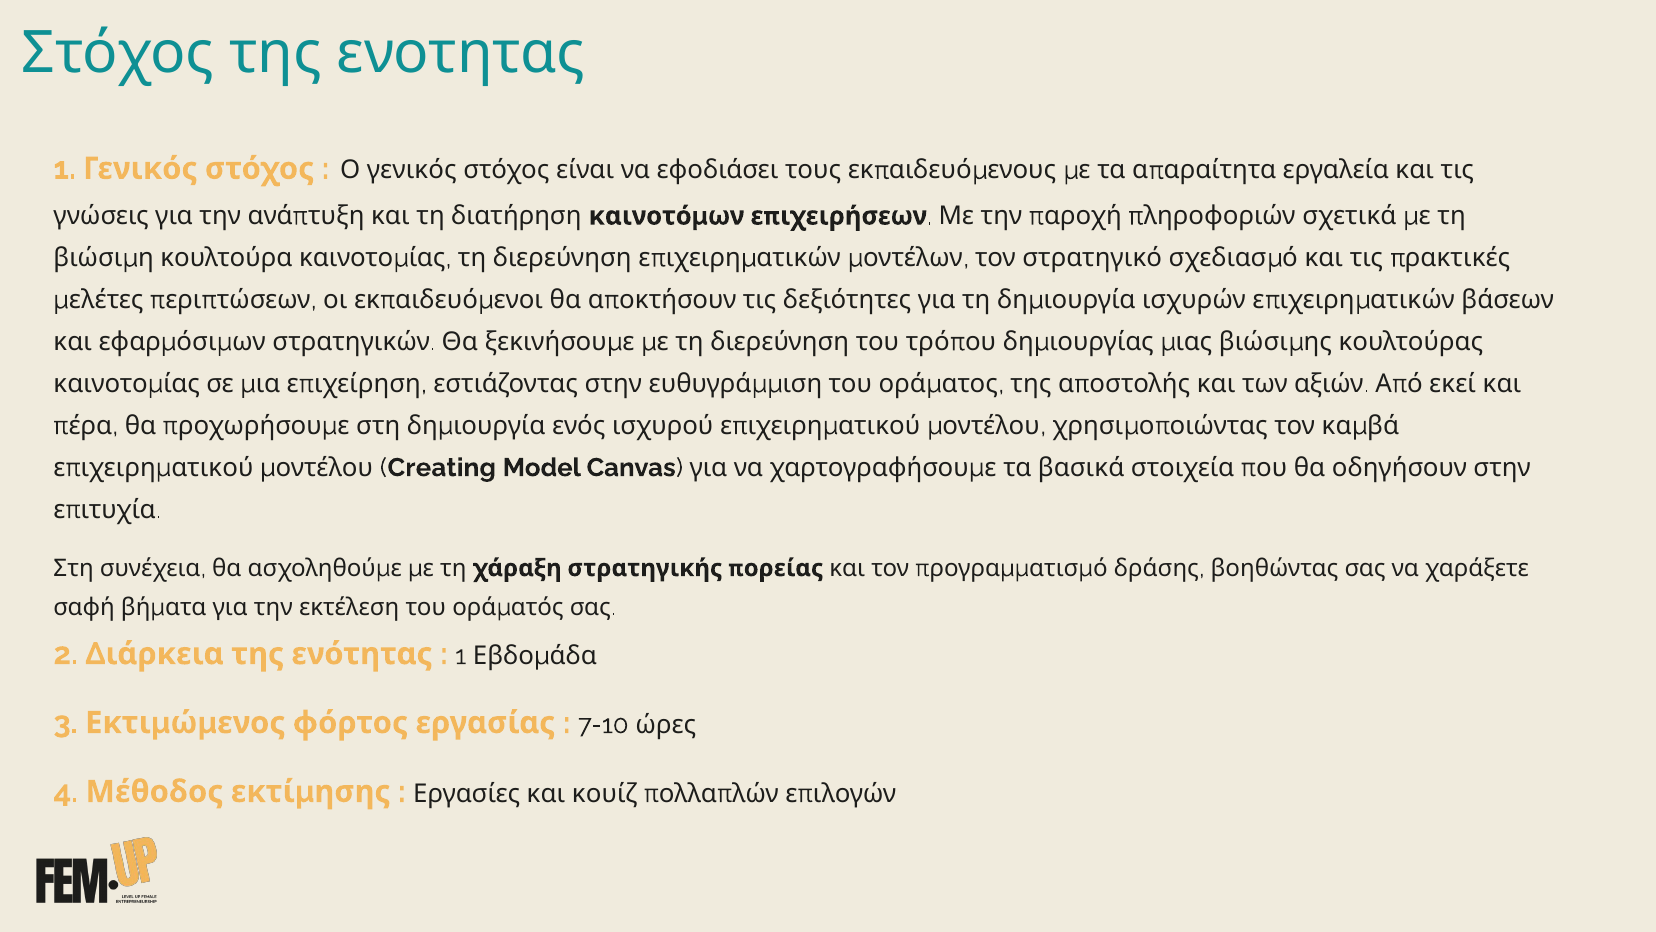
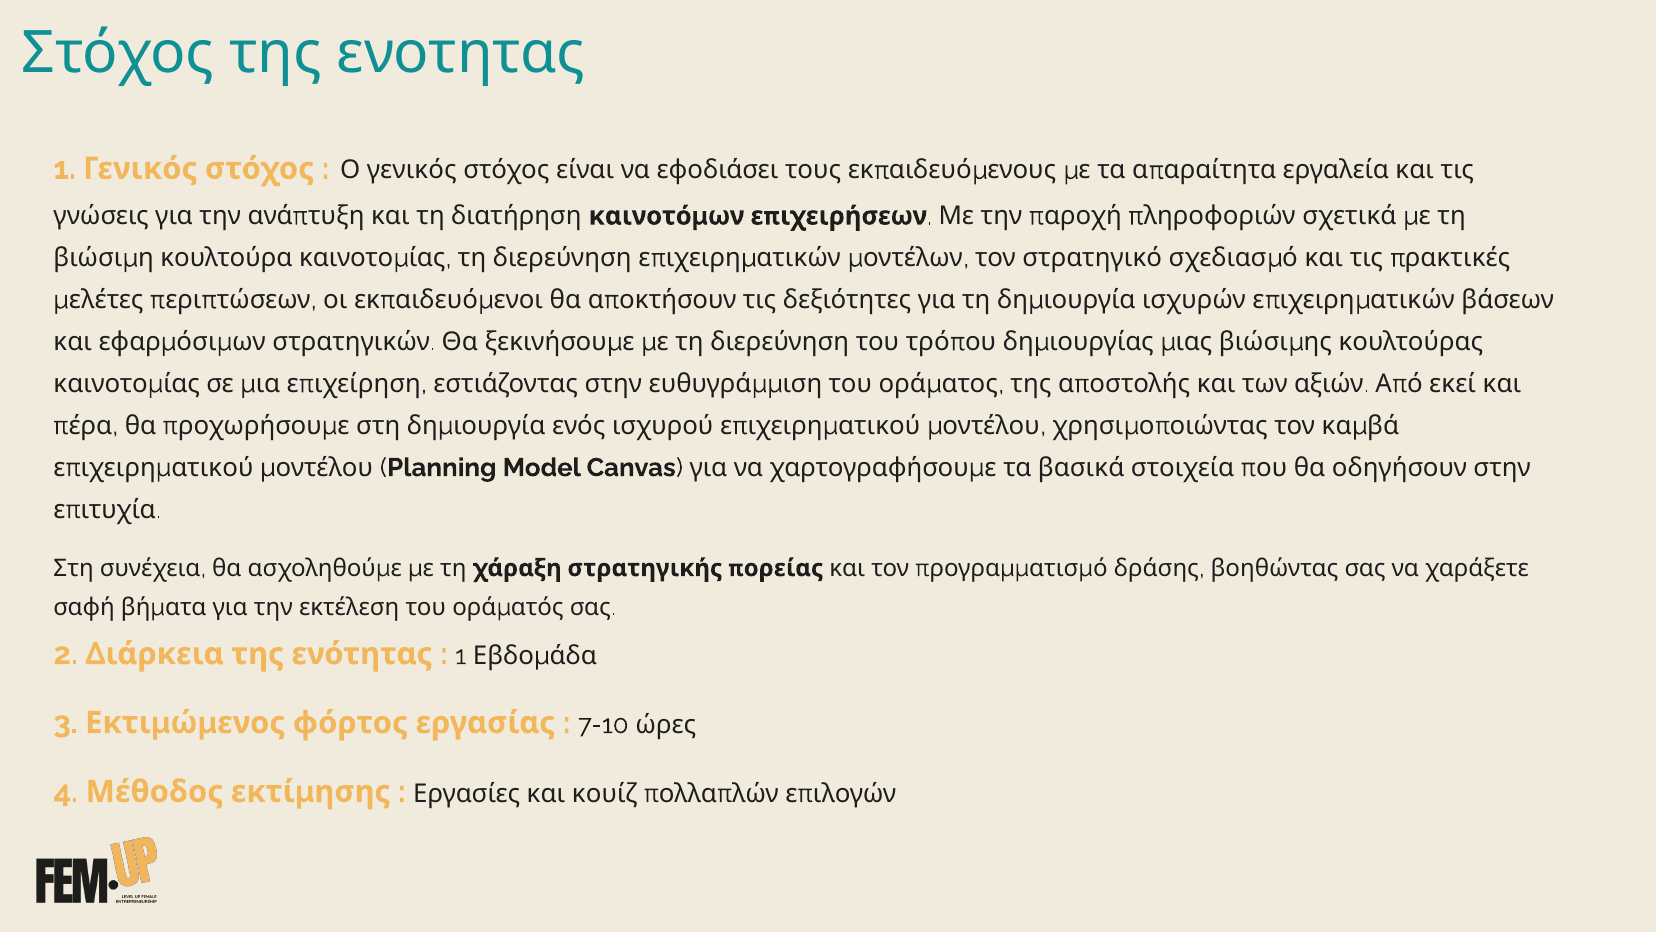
Creating: Creating -> Planning
